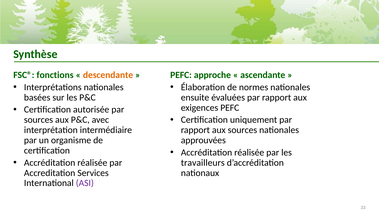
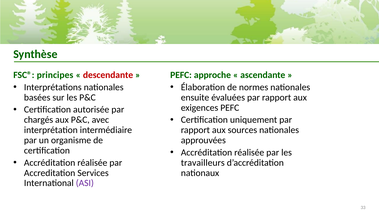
fonctions: fonctions -> principes
descendante colour: orange -> red
sources at (39, 120): sources -> chargés
